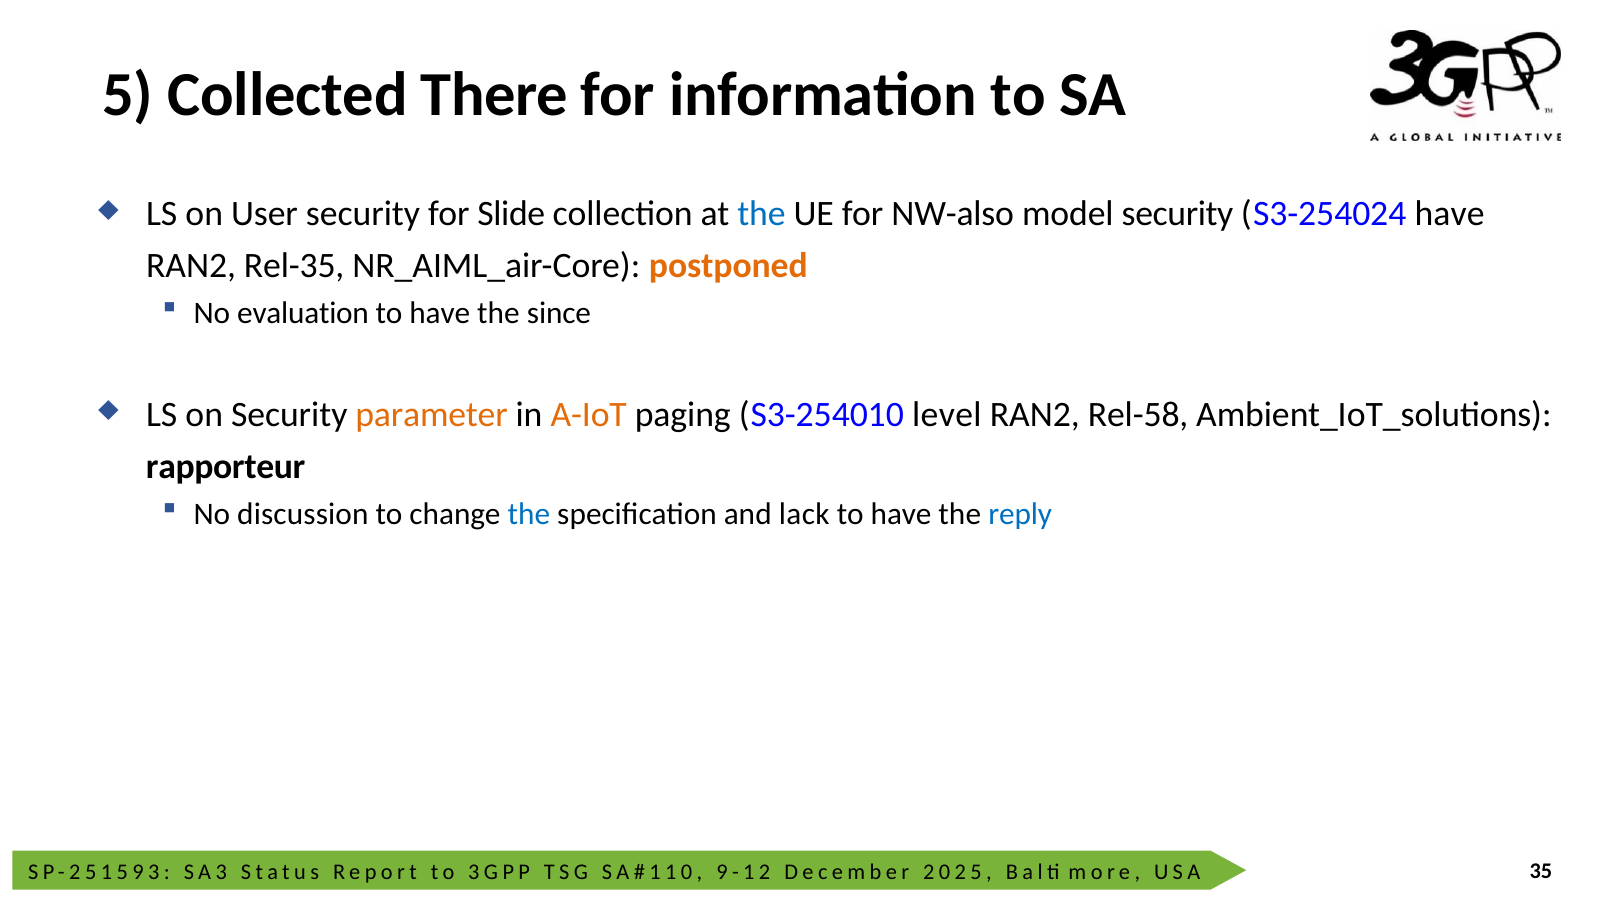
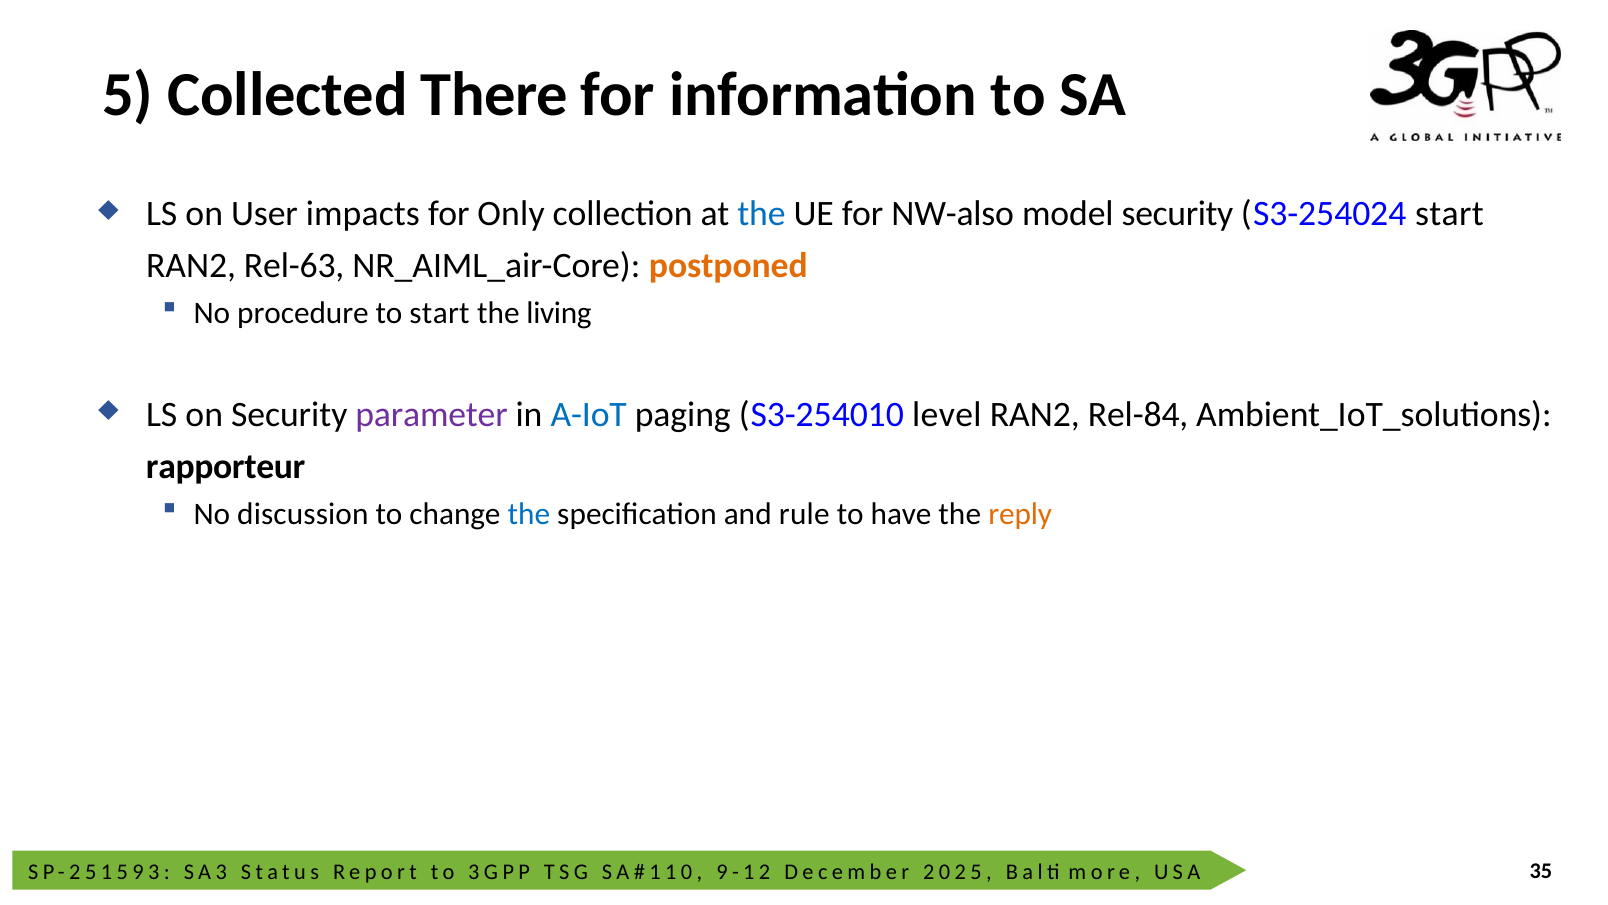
User security: security -> impacts
Slide: Slide -> Only
S3-254024 have: have -> start
Rel-35: Rel-35 -> Rel-63
evaluation: evaluation -> procedure
have at (440, 313): have -> start
since: since -> living
parameter colour: orange -> purple
A-IoT colour: orange -> blue
Rel-58: Rel-58 -> Rel-84
lack: lack -> rule
reply colour: blue -> orange
